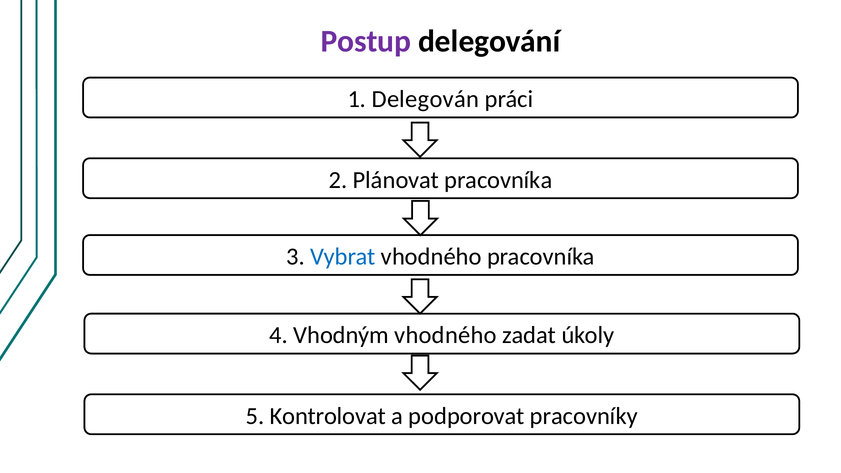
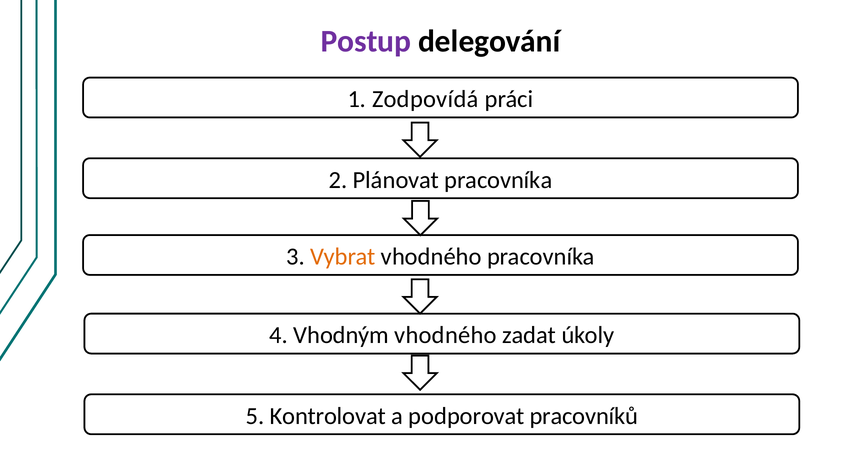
Delegován: Delegován -> Zodpovídá
Vybrat colour: blue -> orange
pracovníky: pracovníky -> pracovníků
